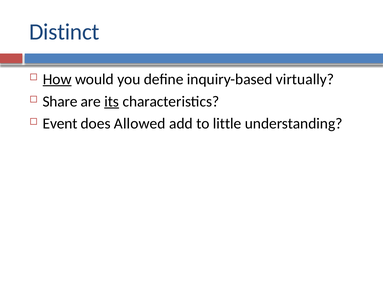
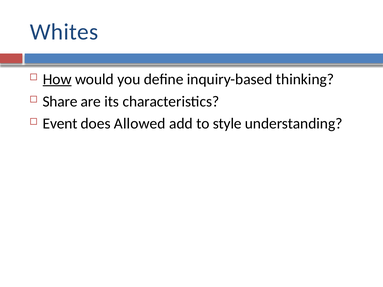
Distinct: Distinct -> Whites
virtually: virtually -> thinking
its underline: present -> none
little: little -> style
